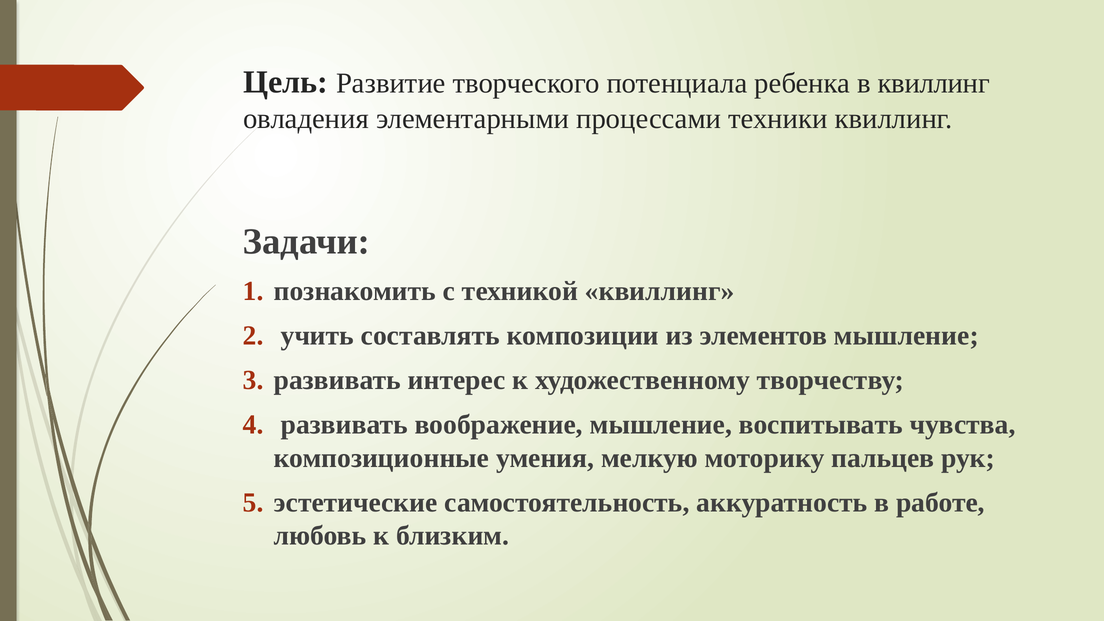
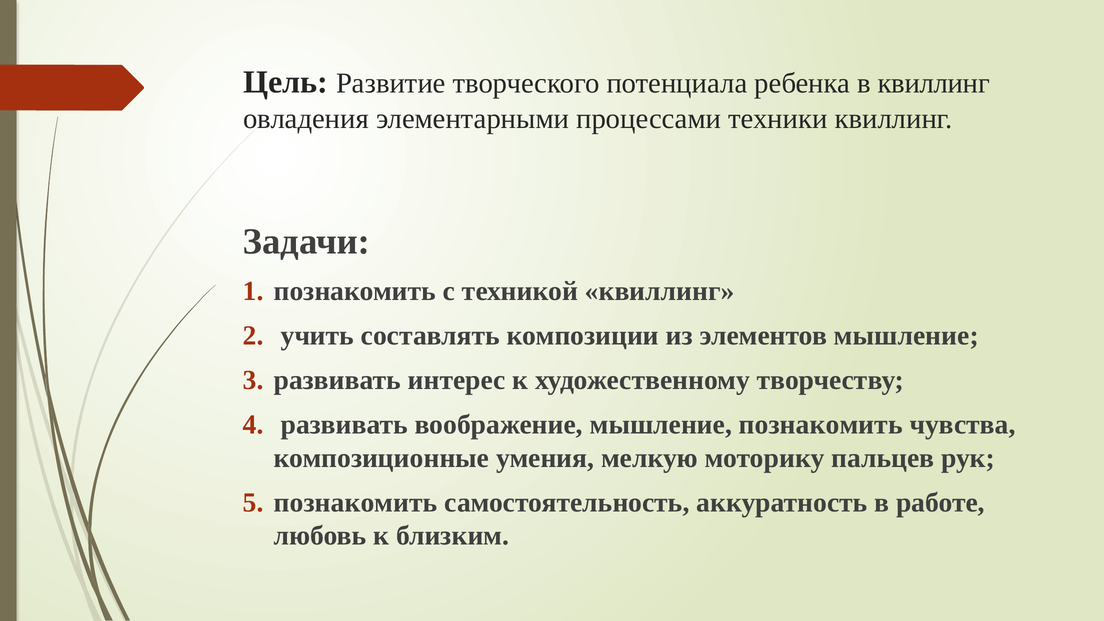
мышление воспитывать: воспитывать -> познакомить
эстетические at (356, 503): эстетические -> познакомить
